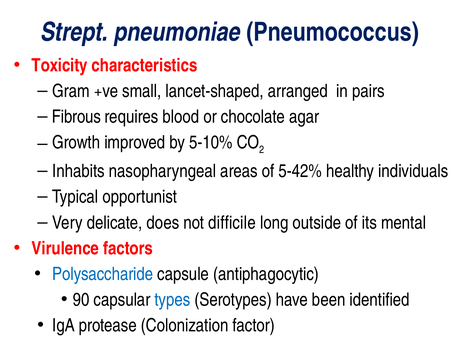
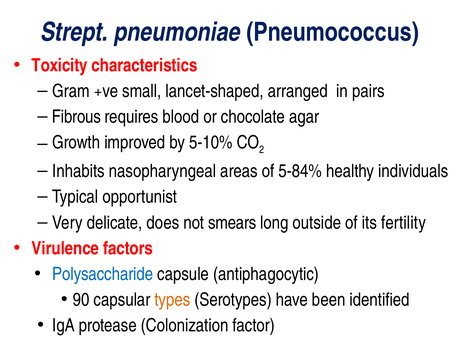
5-42%: 5-42% -> 5-84%
difficile: difficile -> smears
mental: mental -> fertility
types colour: blue -> orange
